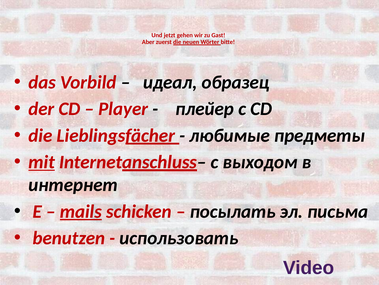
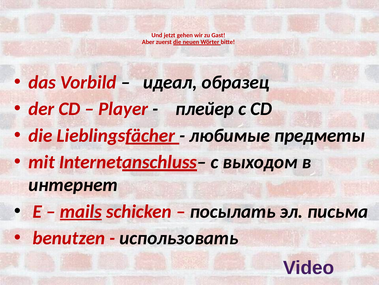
mit underline: present -> none
